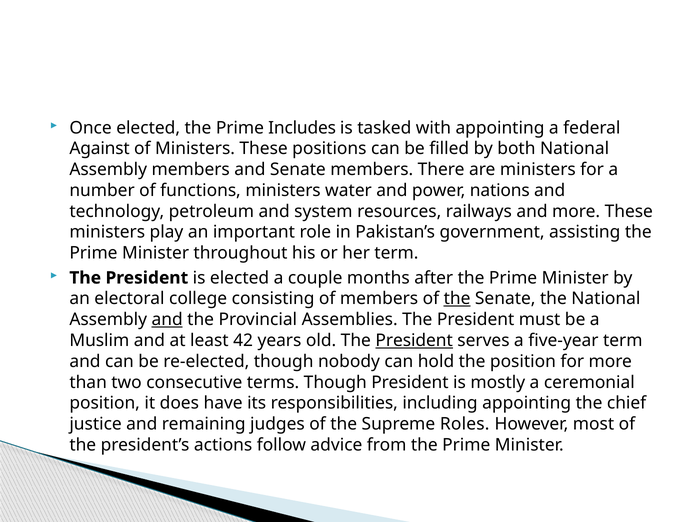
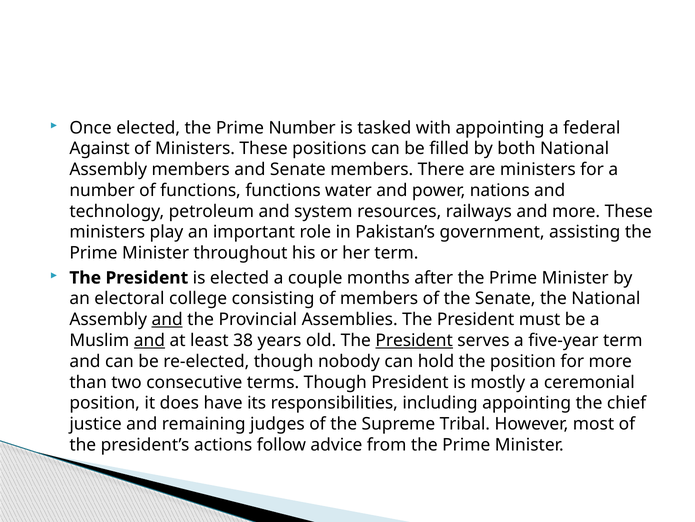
Prime Includes: Includes -> Number
functions ministers: ministers -> functions
the at (457, 298) underline: present -> none
and at (149, 340) underline: none -> present
42: 42 -> 38
Roles: Roles -> Tribal
